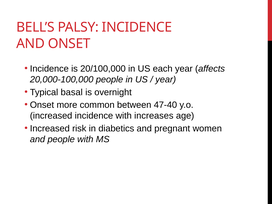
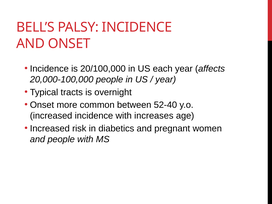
basal: basal -> tracts
47-40: 47-40 -> 52-40
